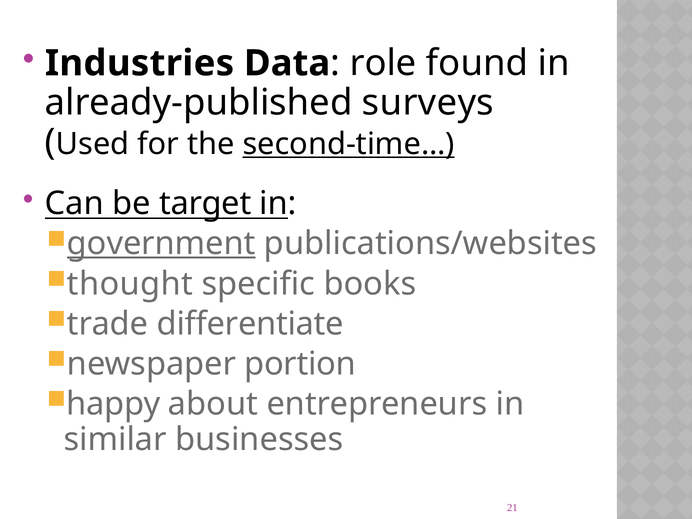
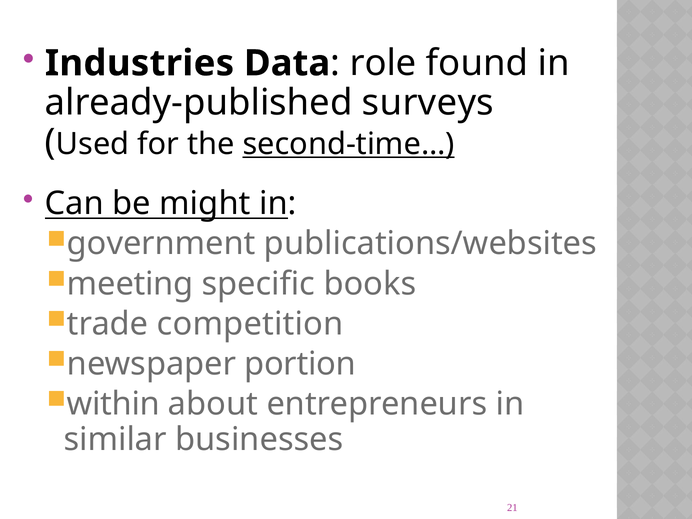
target: target -> might
government underline: present -> none
thought: thought -> meeting
differentiate: differentiate -> competition
happy: happy -> within
